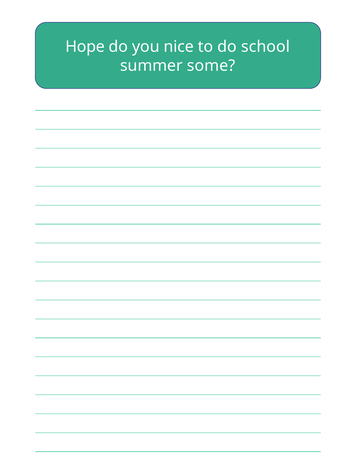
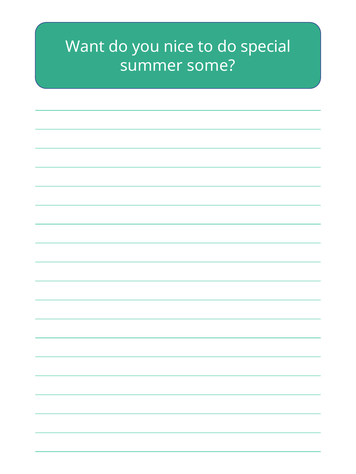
Hope: Hope -> Want
school: school -> special
